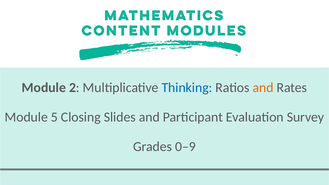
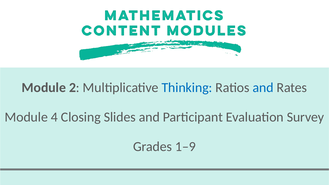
and at (263, 88) colour: orange -> blue
5: 5 -> 4
0–9: 0–9 -> 1–9
